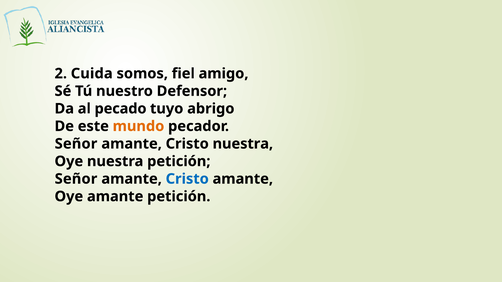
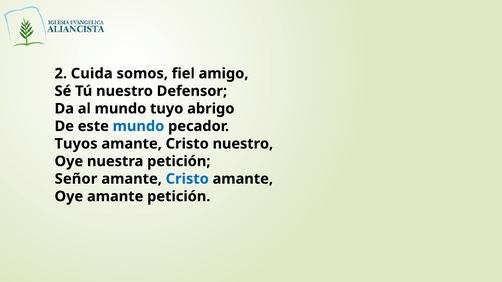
al pecado: pecado -> mundo
mundo at (138, 126) colour: orange -> blue
Señor at (76, 144): Señor -> Tuyos
Cristo nuestra: nuestra -> nuestro
